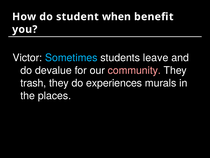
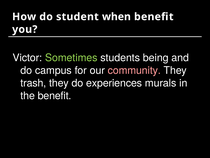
Sometimes colour: light blue -> light green
leave: leave -> being
devalue: devalue -> campus
the places: places -> benefit
